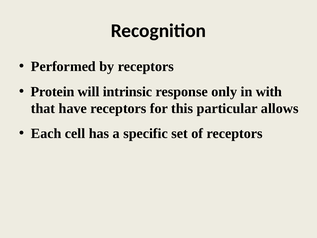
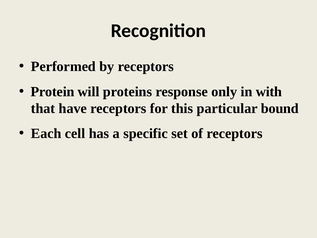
intrinsic: intrinsic -> proteins
allows: allows -> bound
